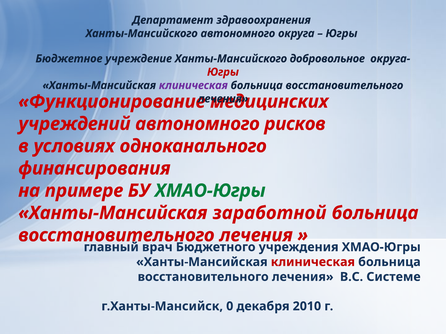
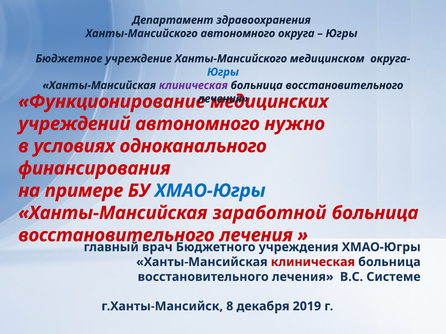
добровольное: добровольное -> медицинском
Югры at (223, 72) colour: red -> blue
рисков: рисков -> нужно
ХМАО-Югры at (210, 191) colour: green -> blue
0: 0 -> 8
2010: 2010 -> 2019
